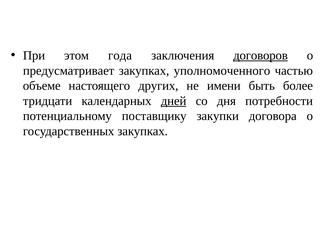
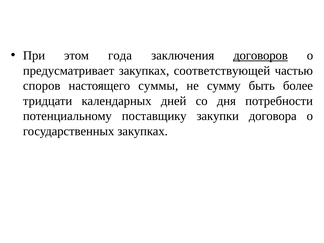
уполномоченного: уполномоченного -> соответствующей
объеме: объеме -> споров
других: других -> суммы
имени: имени -> сумму
дней underline: present -> none
